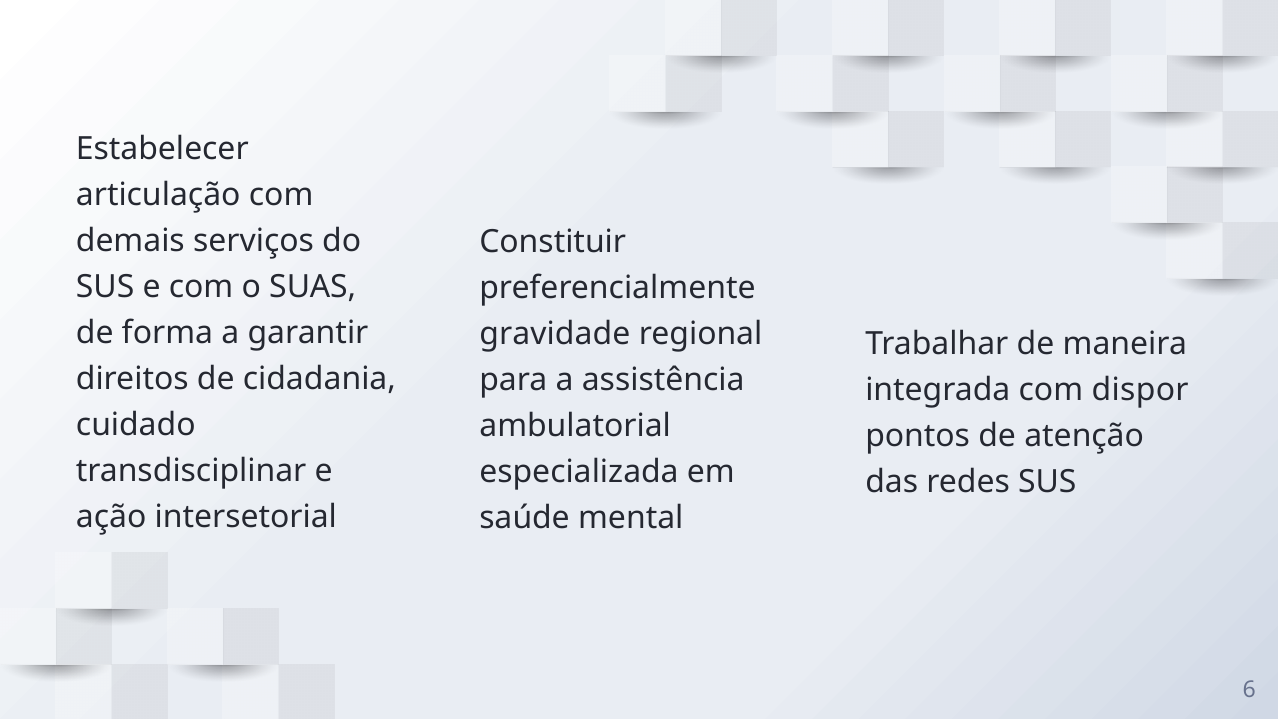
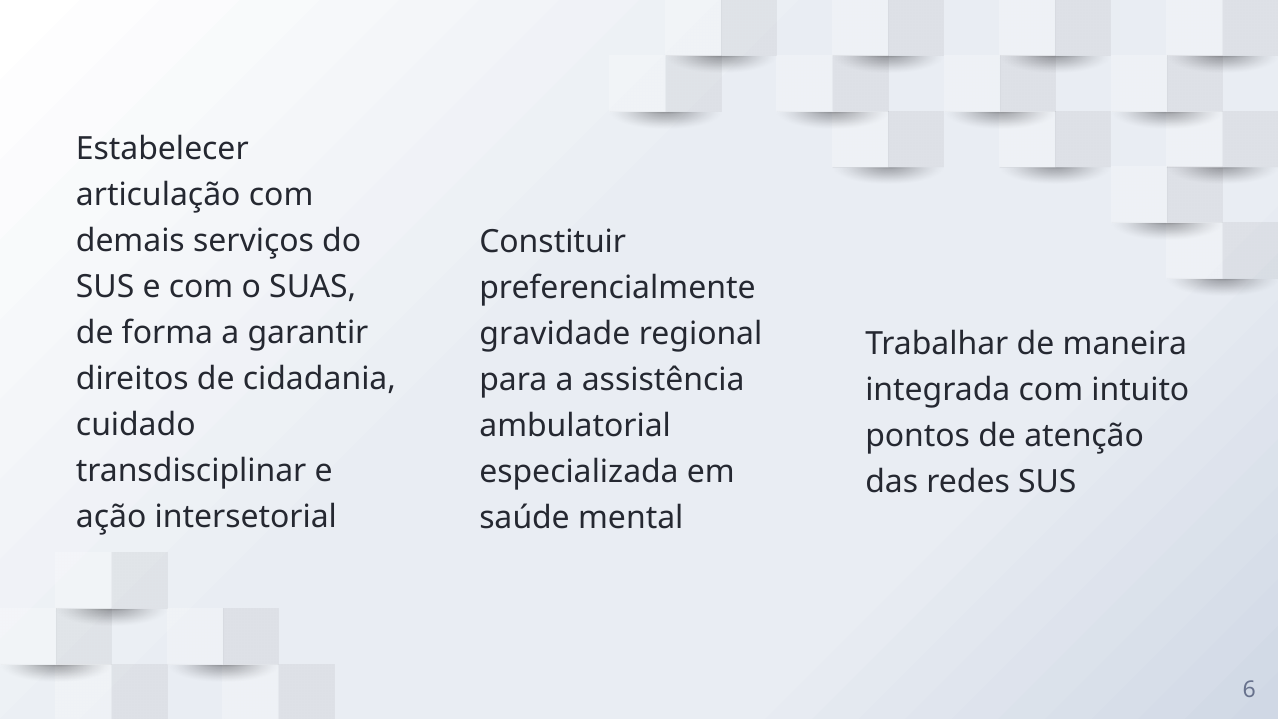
dispor: dispor -> intuito
